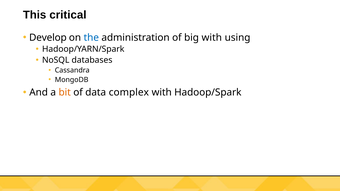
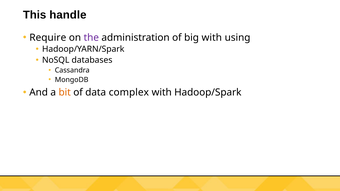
critical: critical -> handle
Develop: Develop -> Require
the colour: blue -> purple
